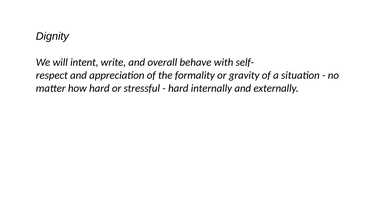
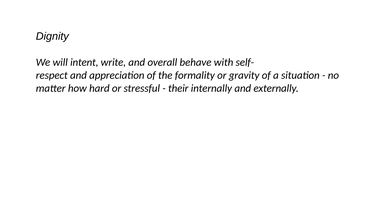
hard at (178, 88): hard -> their
